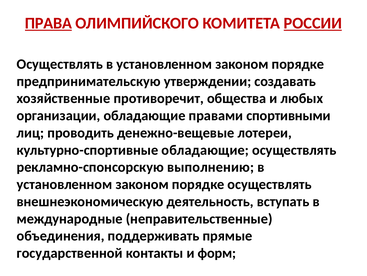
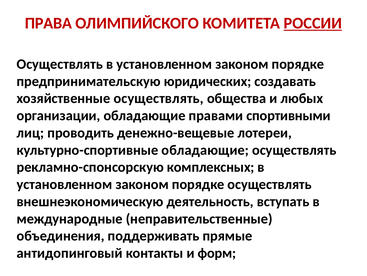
ПРАВА underline: present -> none
утверждении: утверждении -> юридических
хозяйственные противоречит: противоречит -> осуществлять
выполнению: выполнению -> комплексных
государственной: государственной -> антидопинговый
